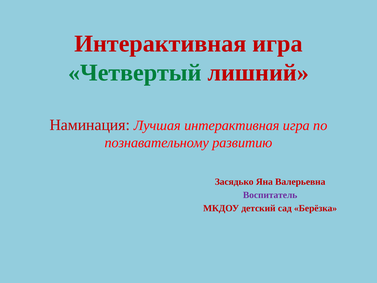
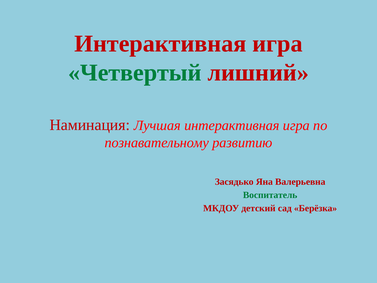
Воспитатель colour: purple -> green
